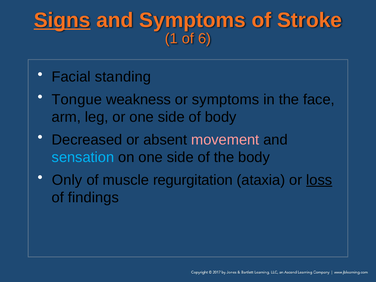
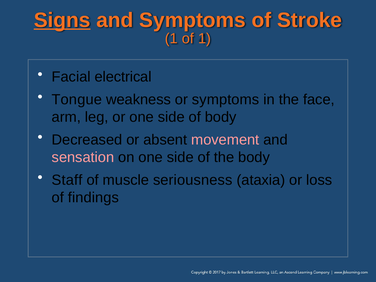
of 6: 6 -> 1
standing: standing -> electrical
sensation colour: light blue -> pink
Only: Only -> Staff
regurgitation: regurgitation -> seriousness
loss underline: present -> none
